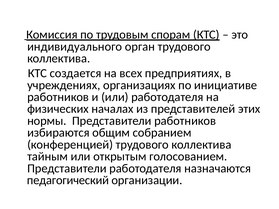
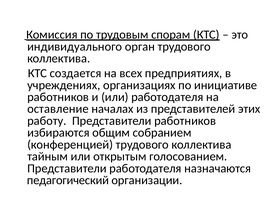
физических: физических -> оставление
нормы: нормы -> работу
